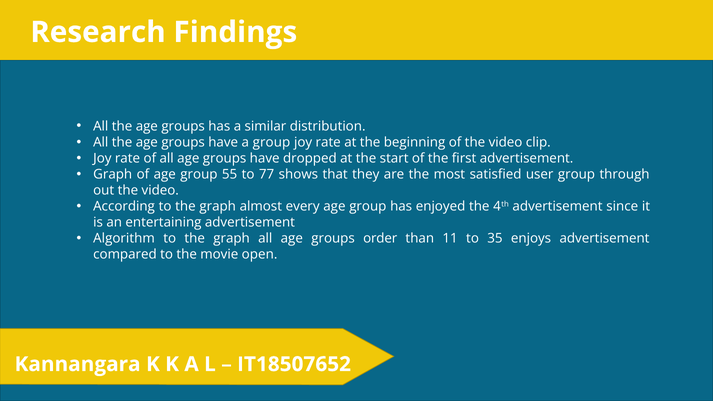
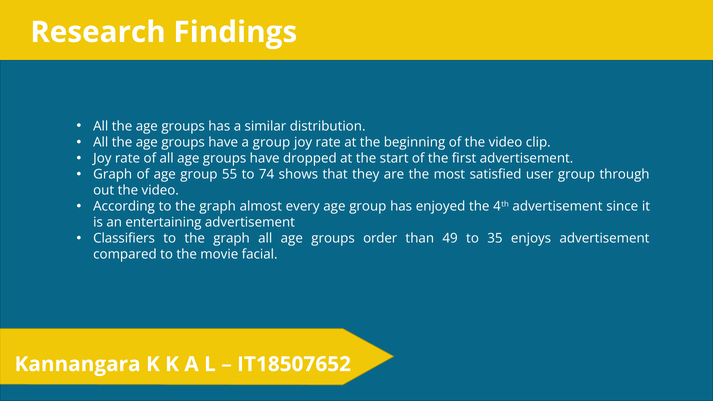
77: 77 -> 74
Algorithm: Algorithm -> Classifiers
11: 11 -> 49
open: open -> facial
